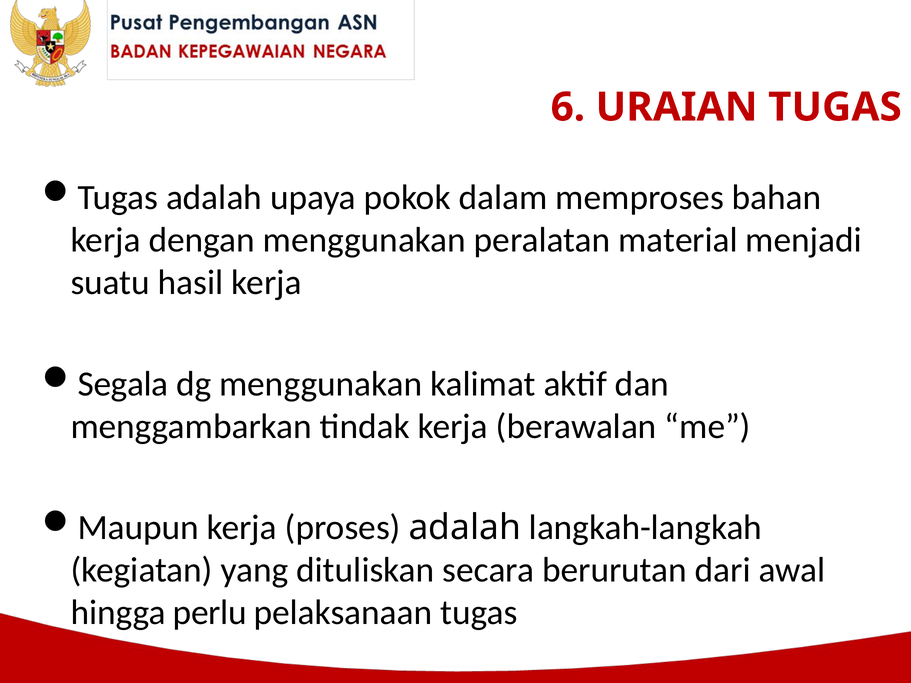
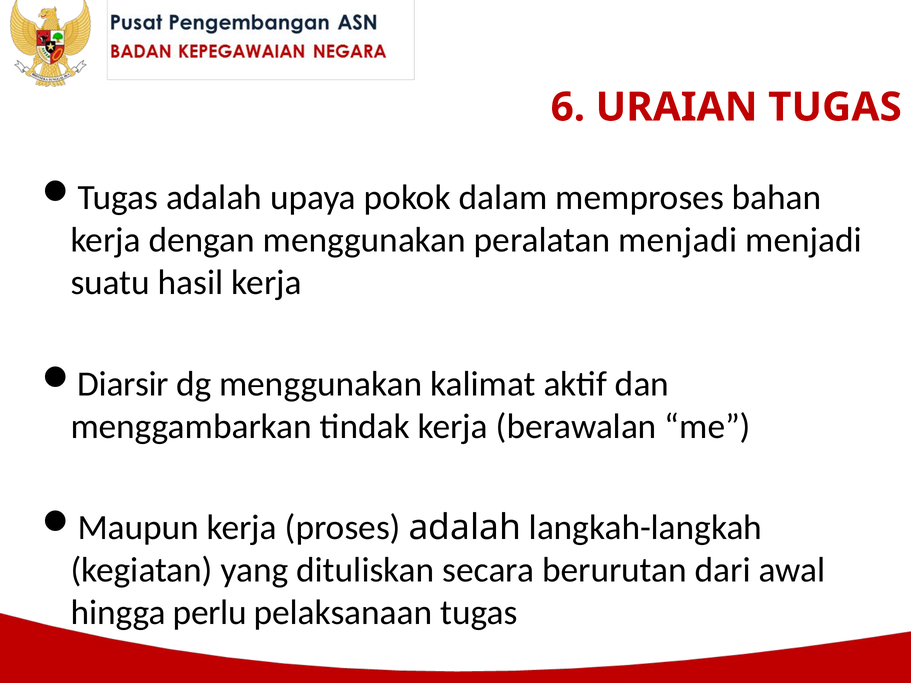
peralatan material: material -> menjadi
Segala: Segala -> Diarsir
